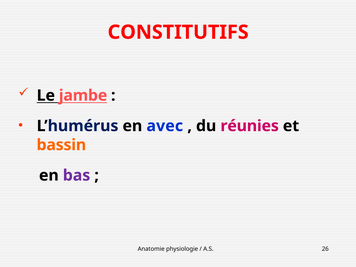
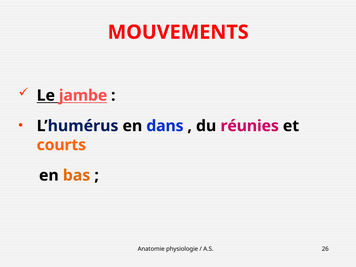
CONSTITUTIFS: CONSTITUTIFS -> MOUVEMENTS
avec: avec -> dans
bassin: bassin -> courts
bas colour: purple -> orange
